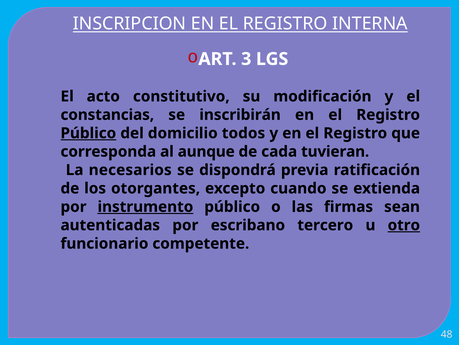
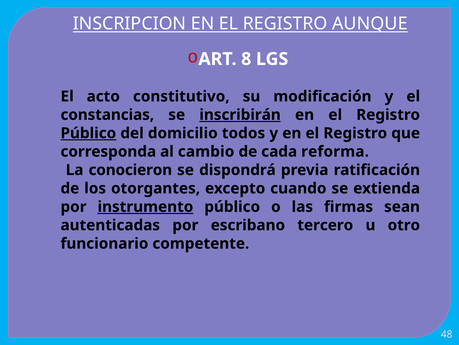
INTERNA: INTERNA -> AUNQUE
3: 3 -> 8
inscribirán underline: none -> present
aunque: aunque -> cambio
tuvieran: tuvieran -> reforma
necesarios: necesarios -> conocieron
otro underline: present -> none
